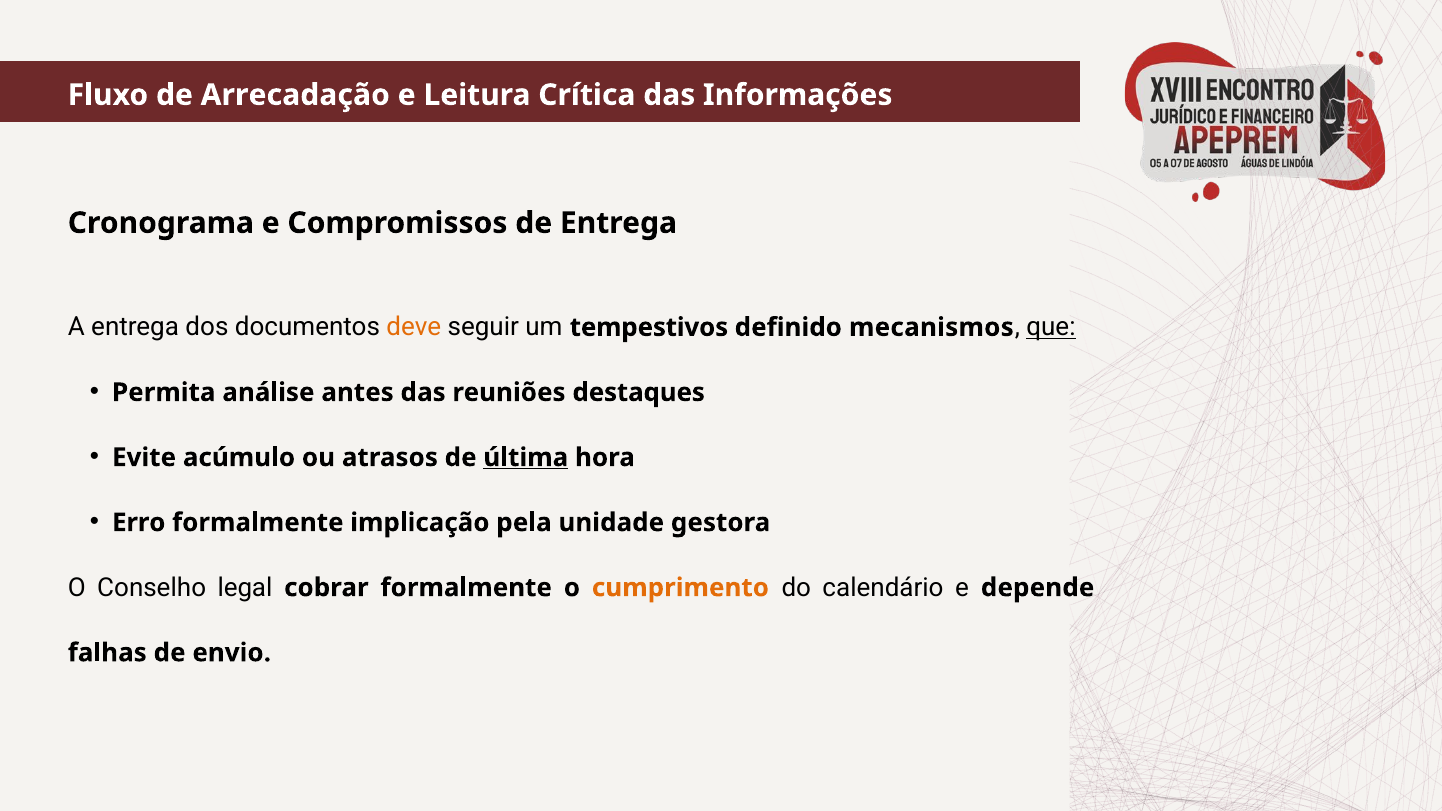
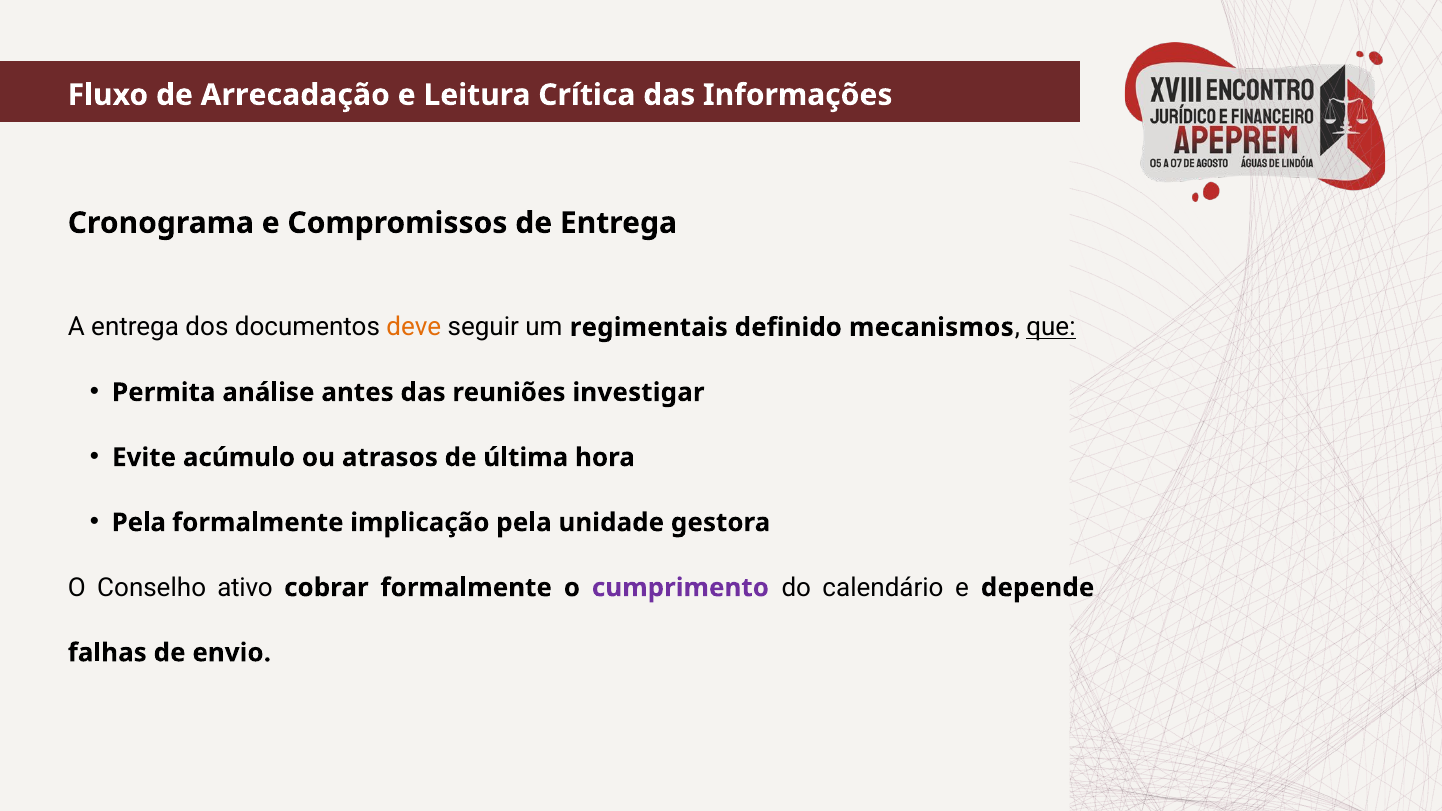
tempestivos: tempestivos -> regimentais
destaques: destaques -> investigar
última underline: present -> none
Erro at (139, 523): Erro -> Pela
legal: legal -> ativo
cumprimento colour: orange -> purple
